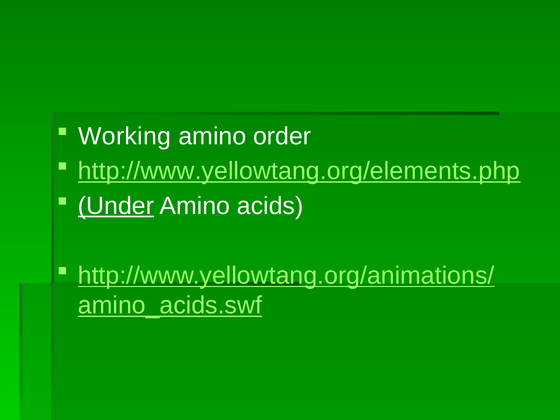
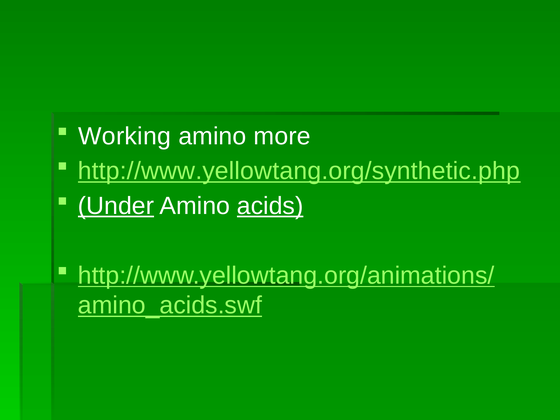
order: order -> more
http://www.yellowtang.org/elements.php: http://www.yellowtang.org/elements.php -> http://www.yellowtang.org/synthetic.php
acids underline: none -> present
